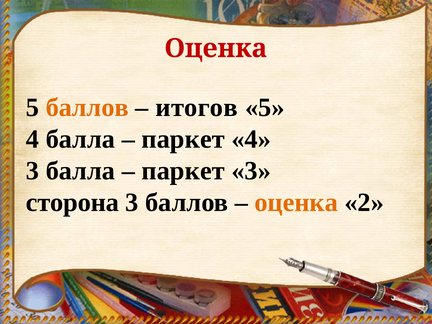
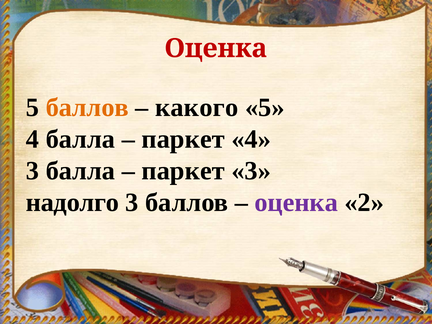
итогов: итогов -> какого
сторона: сторона -> надолго
оценка at (296, 203) colour: orange -> purple
